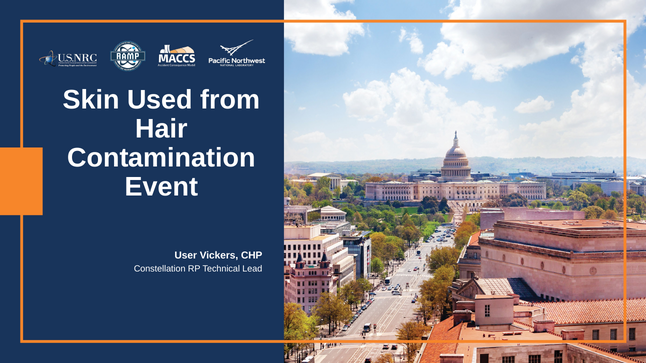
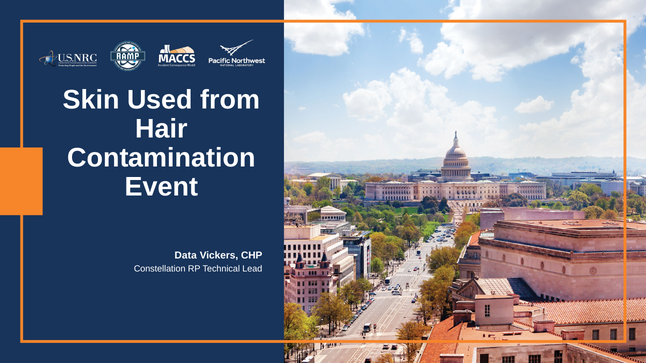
User: User -> Data
